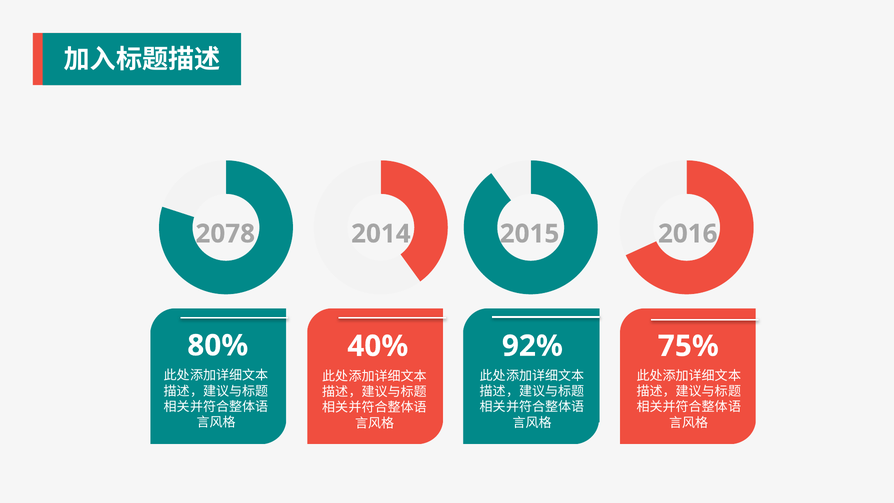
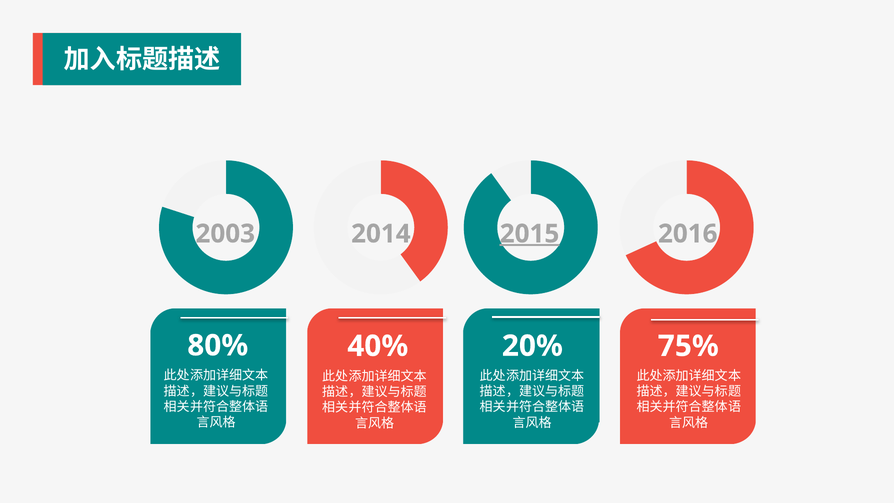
2078: 2078 -> 2003
2015 underline: none -> present
92%: 92% -> 20%
